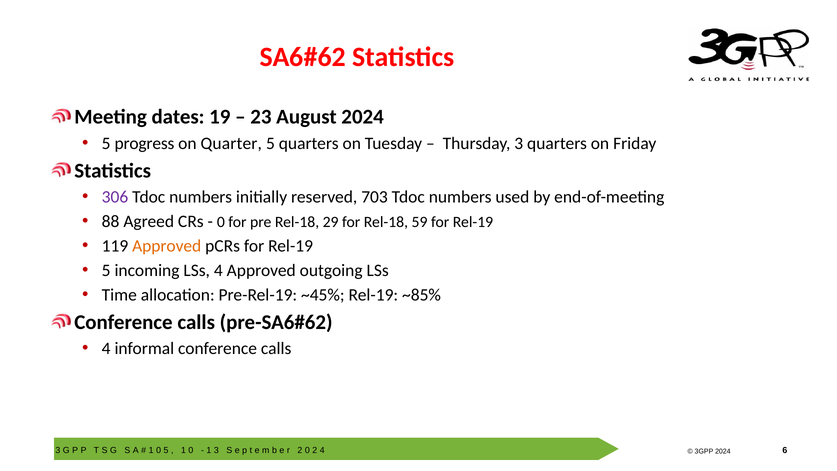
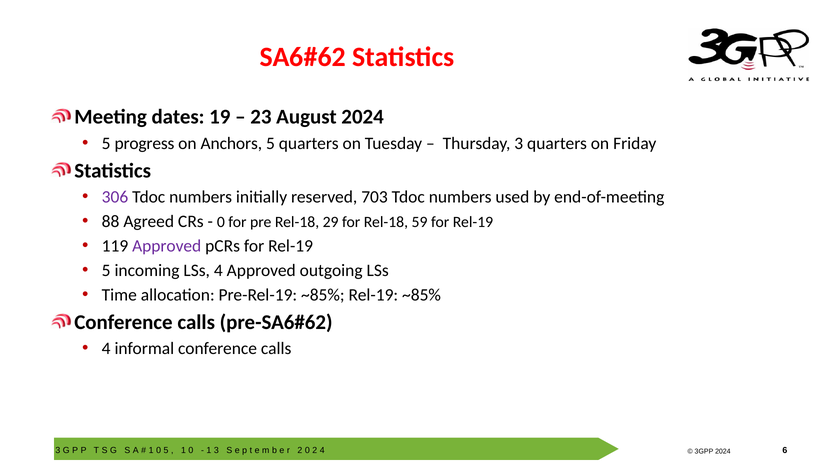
Quarter: Quarter -> Anchors
Approved at (167, 246) colour: orange -> purple
Pre-Rel-19 ~45%: ~45% -> ~85%
